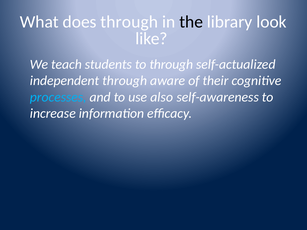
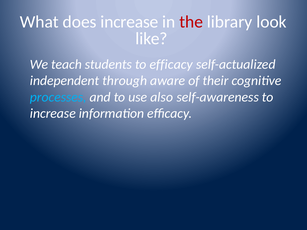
does through: through -> increase
the colour: black -> red
to through: through -> efficacy
